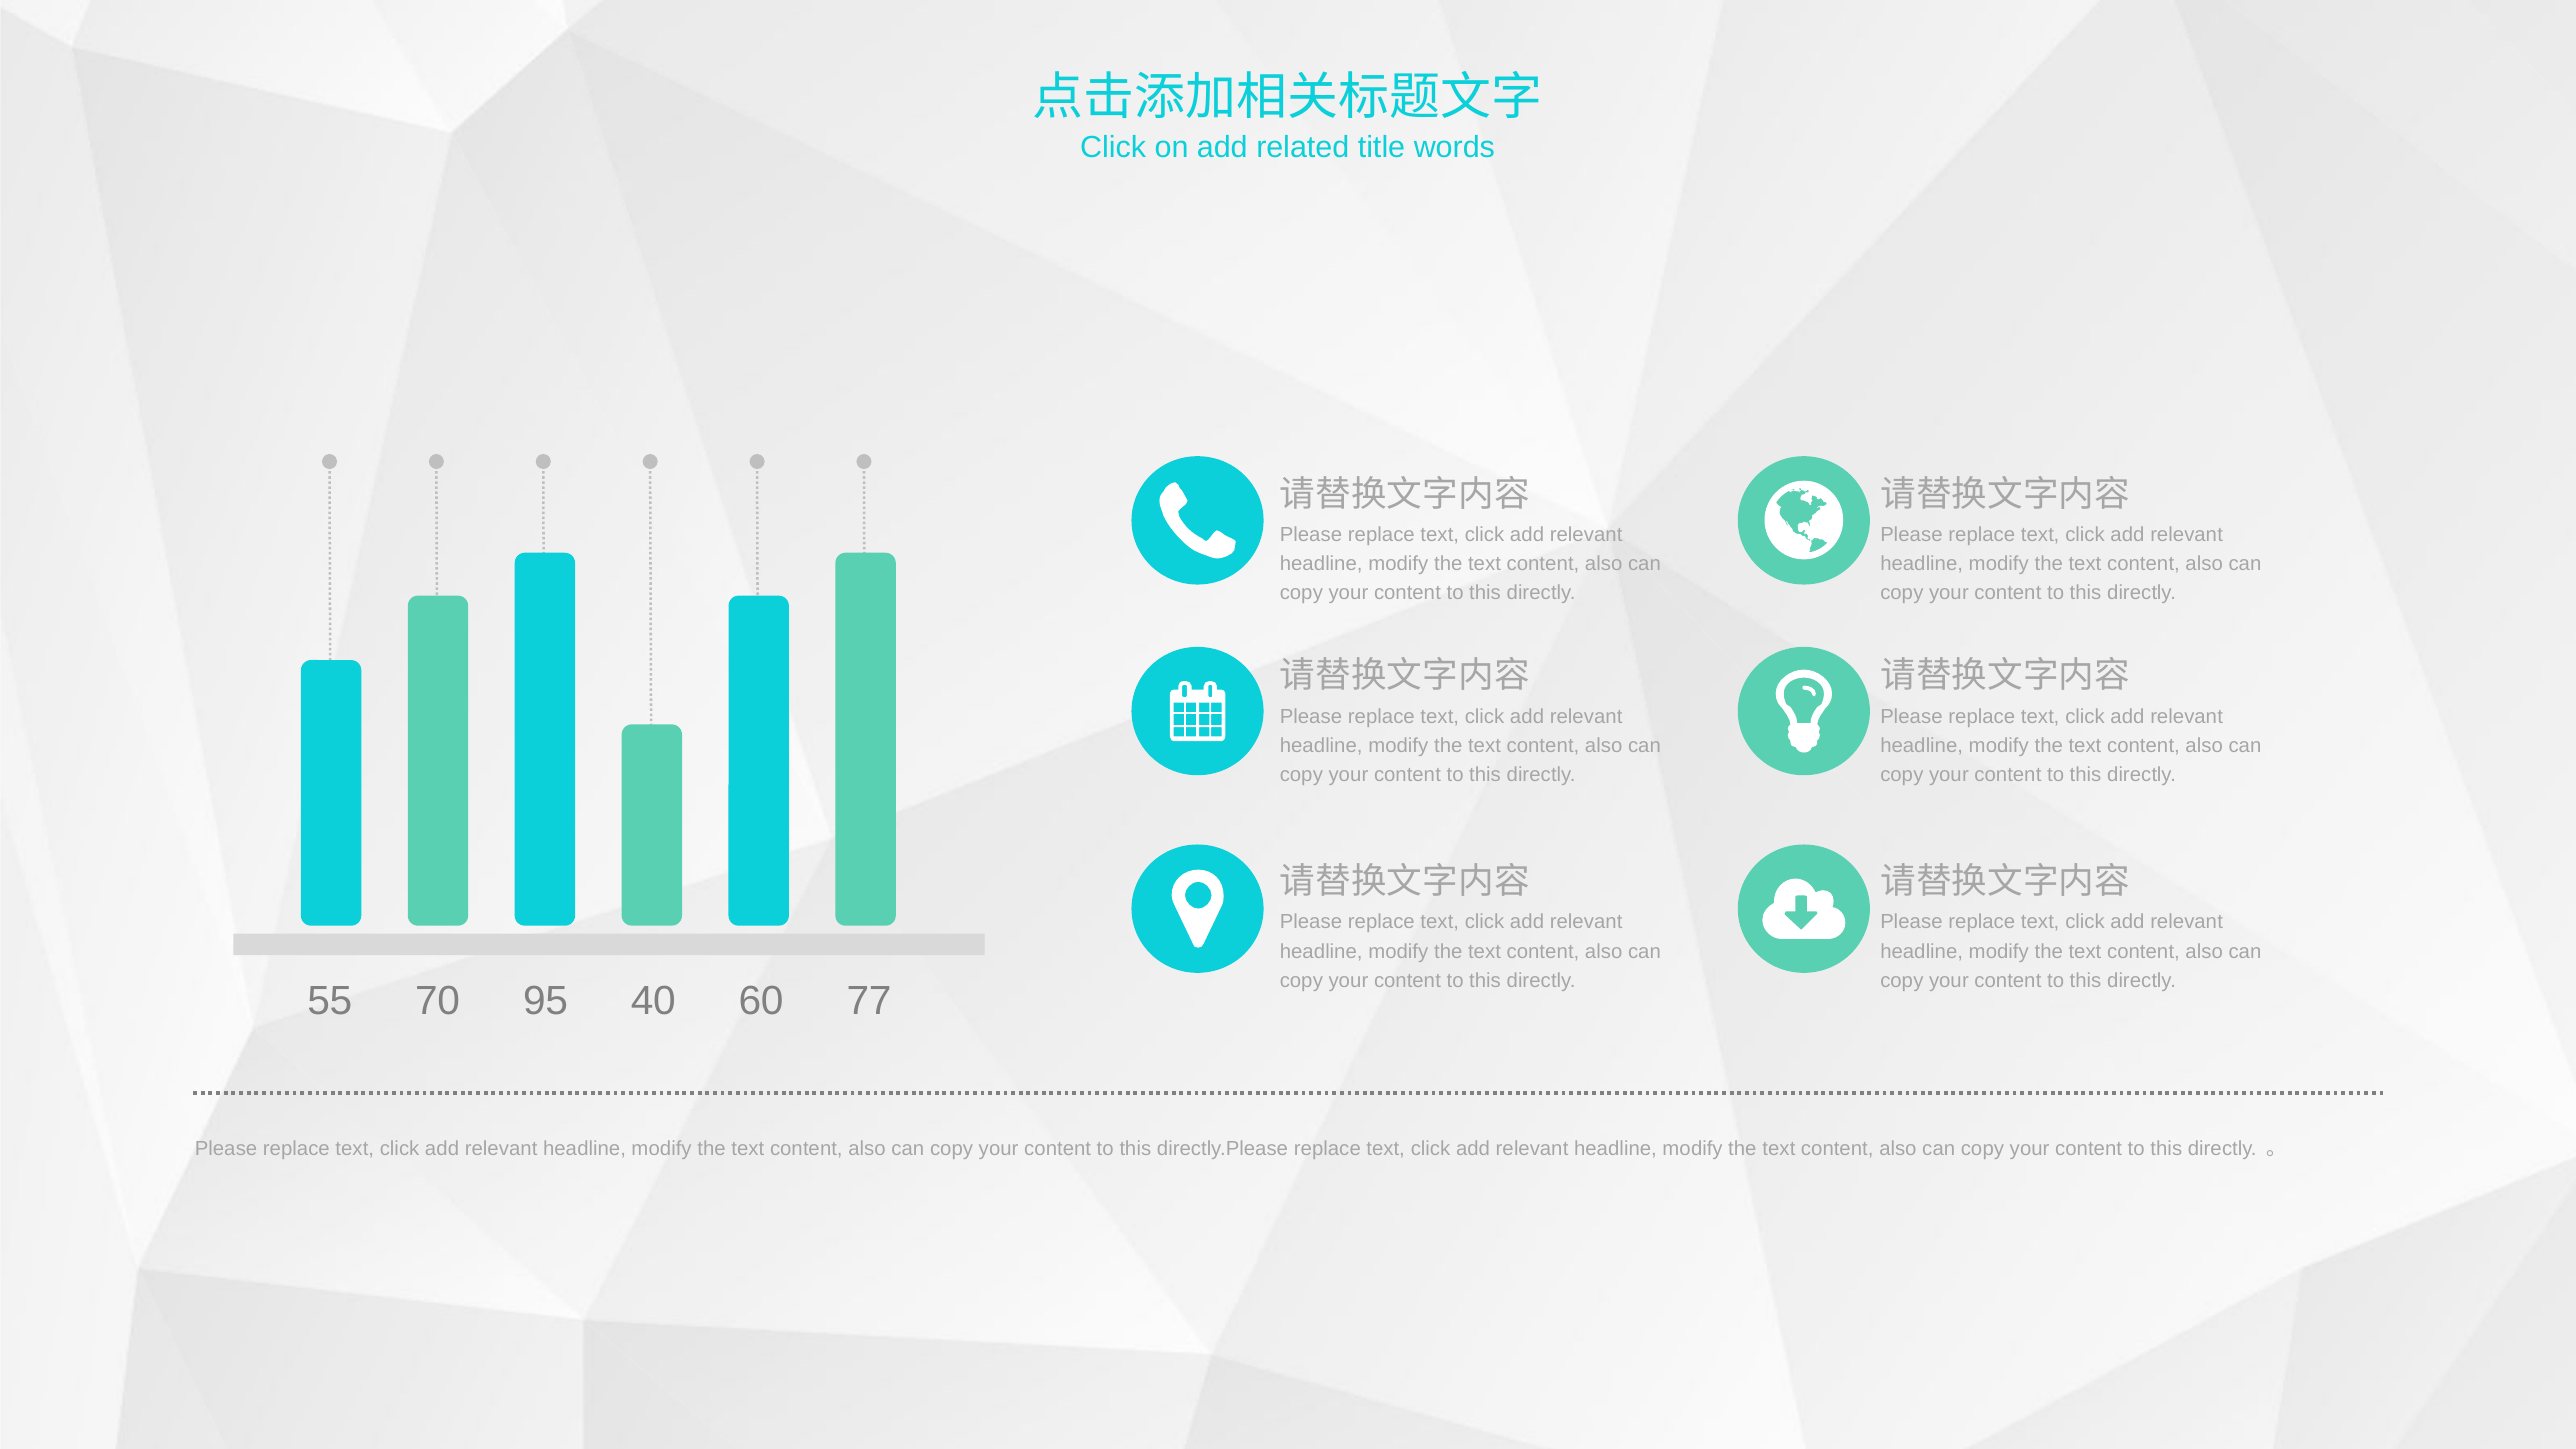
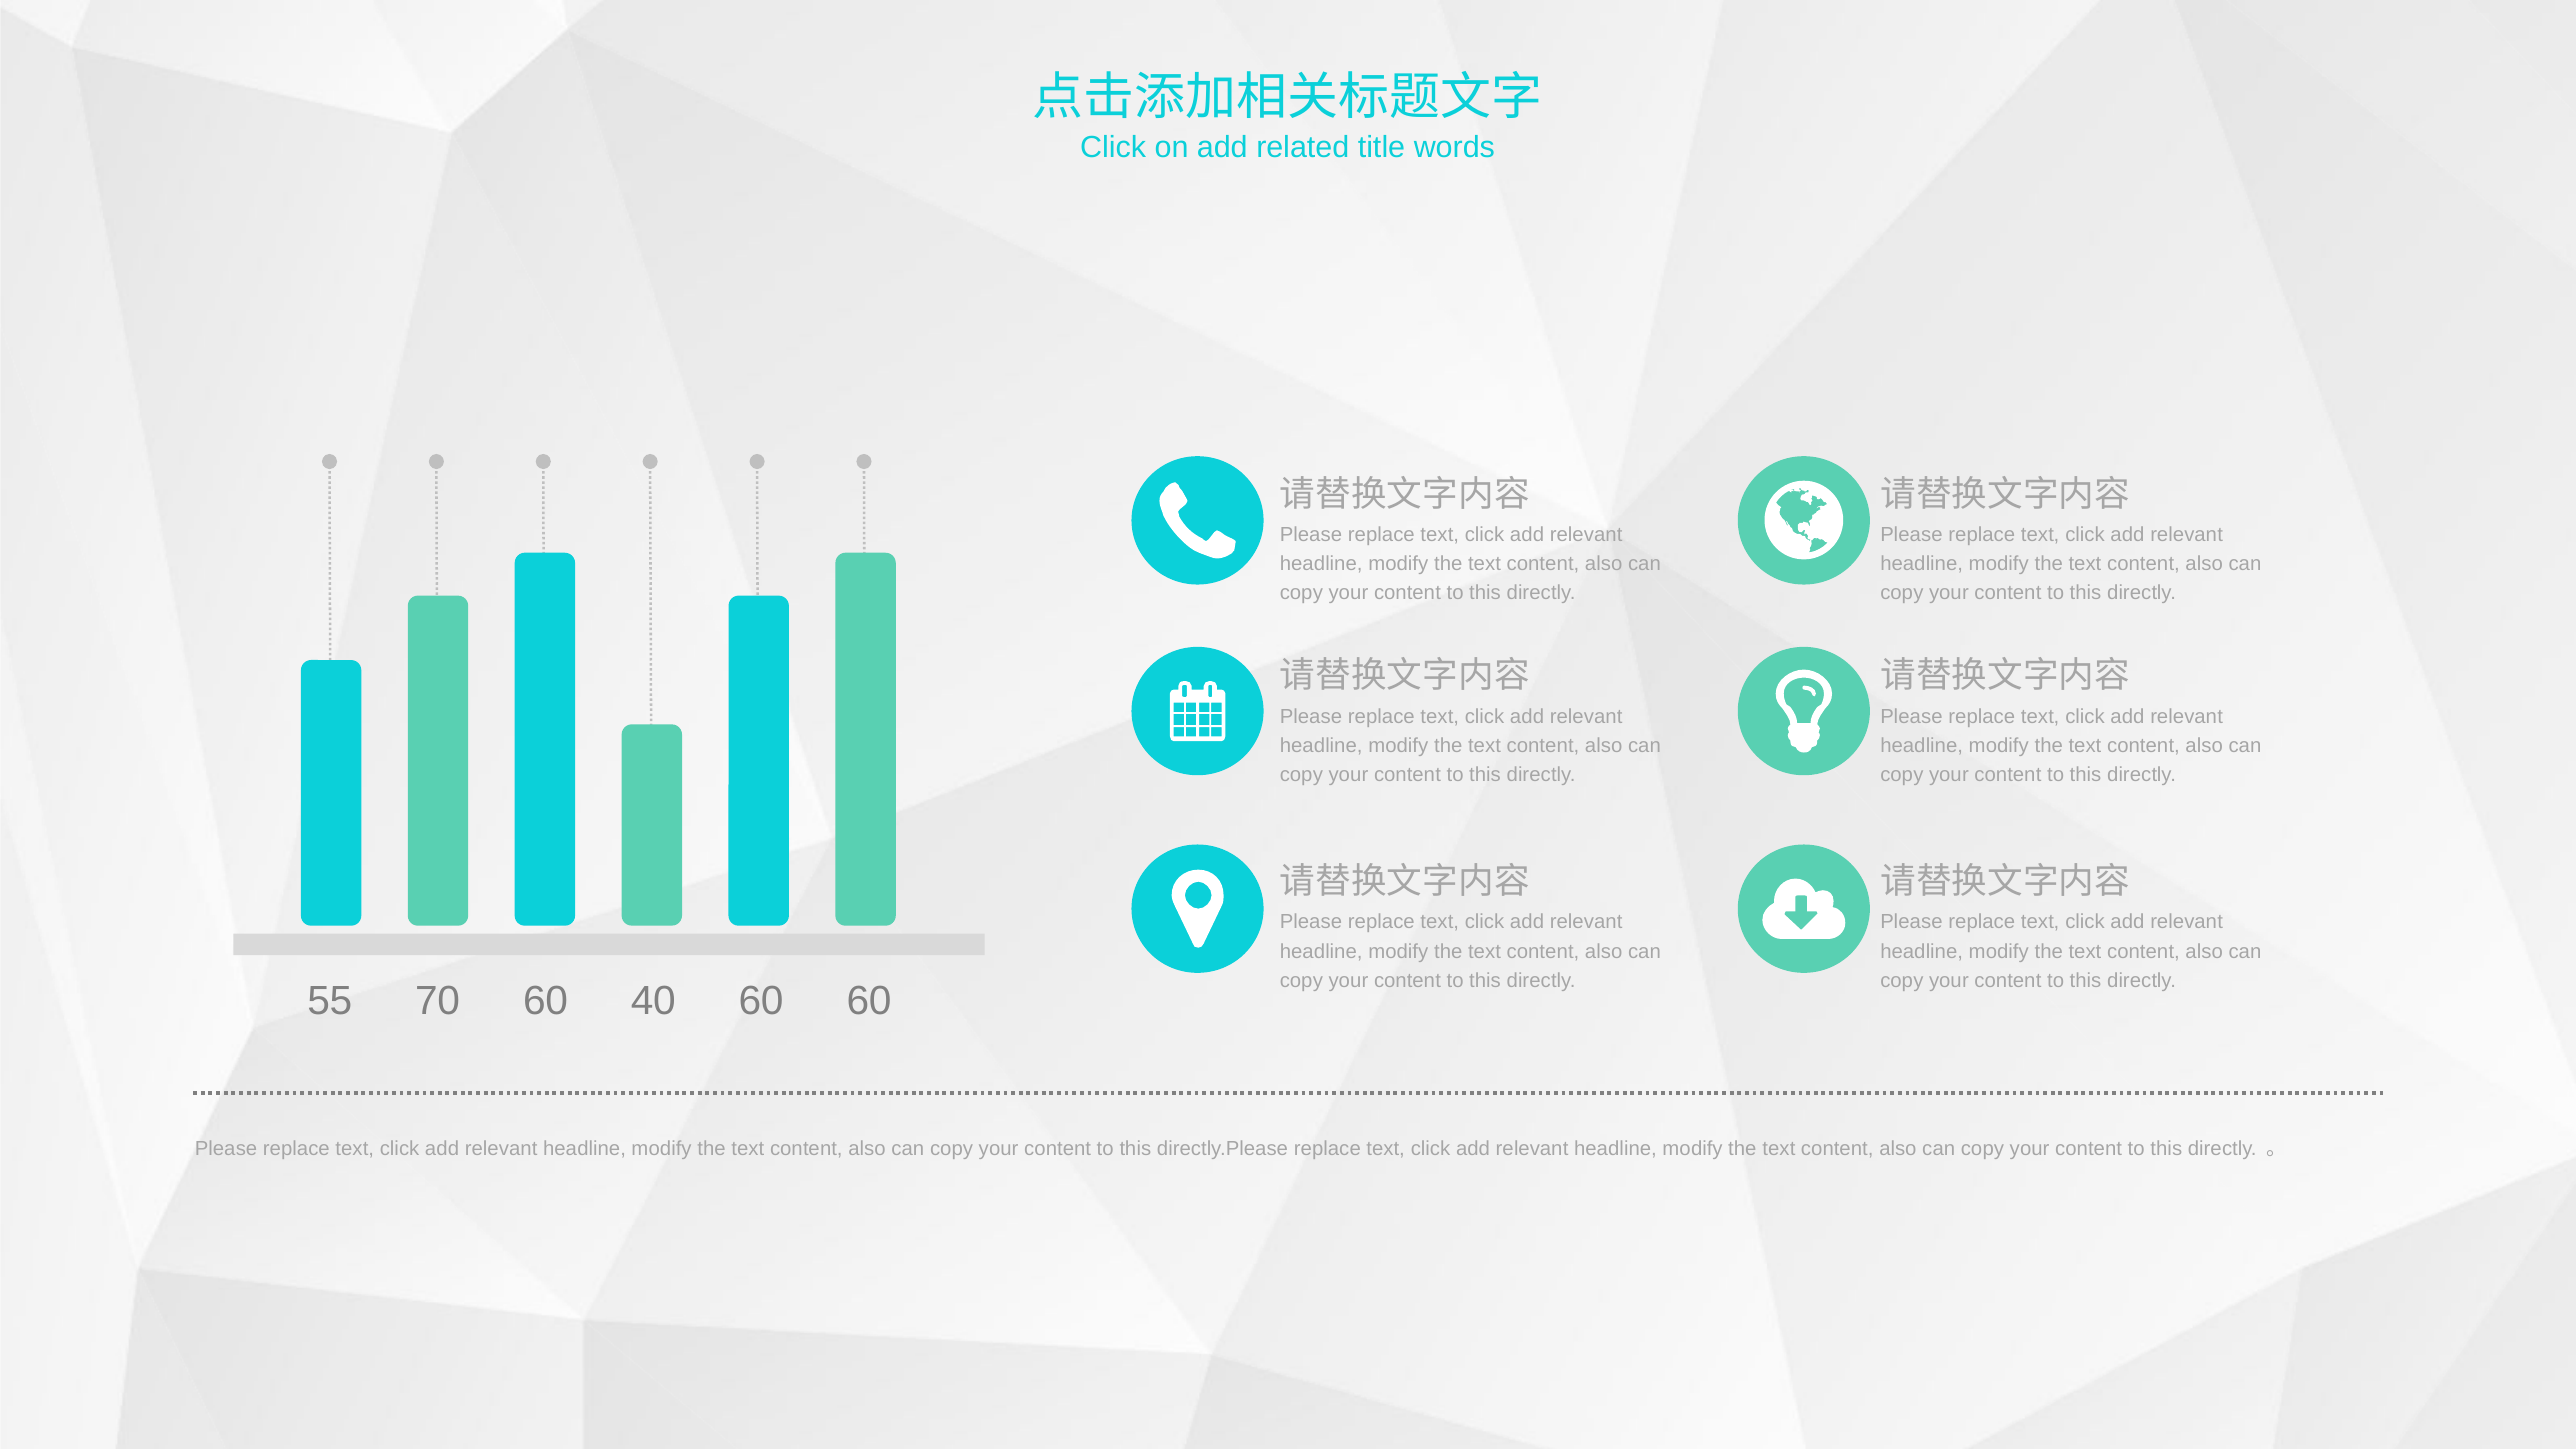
70 95: 95 -> 60
60 77: 77 -> 60
